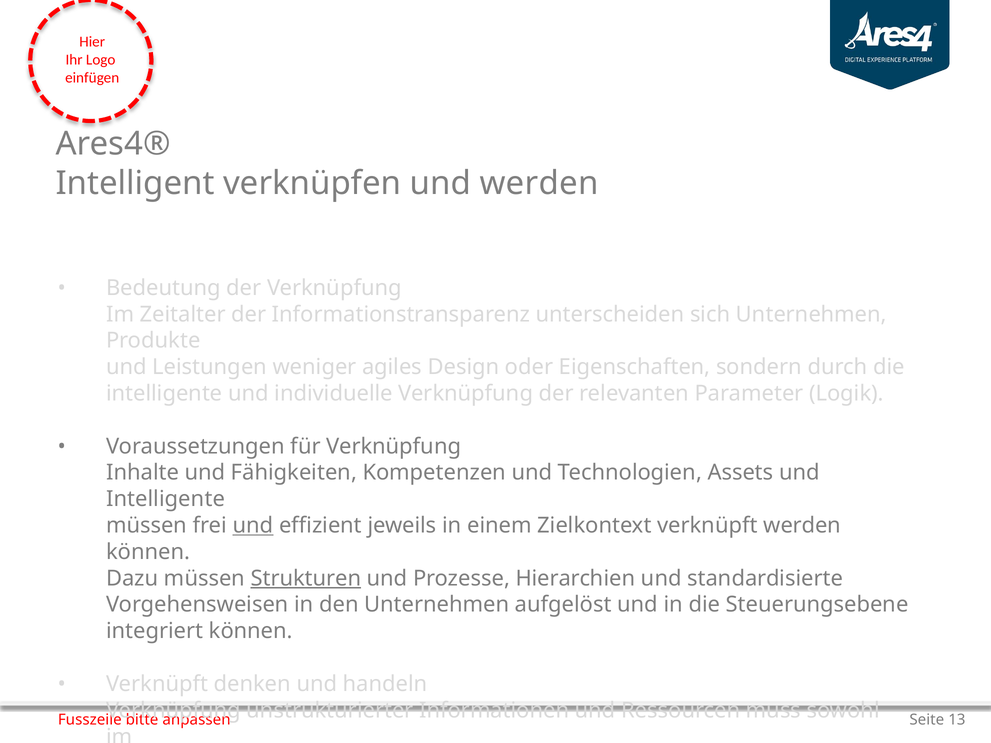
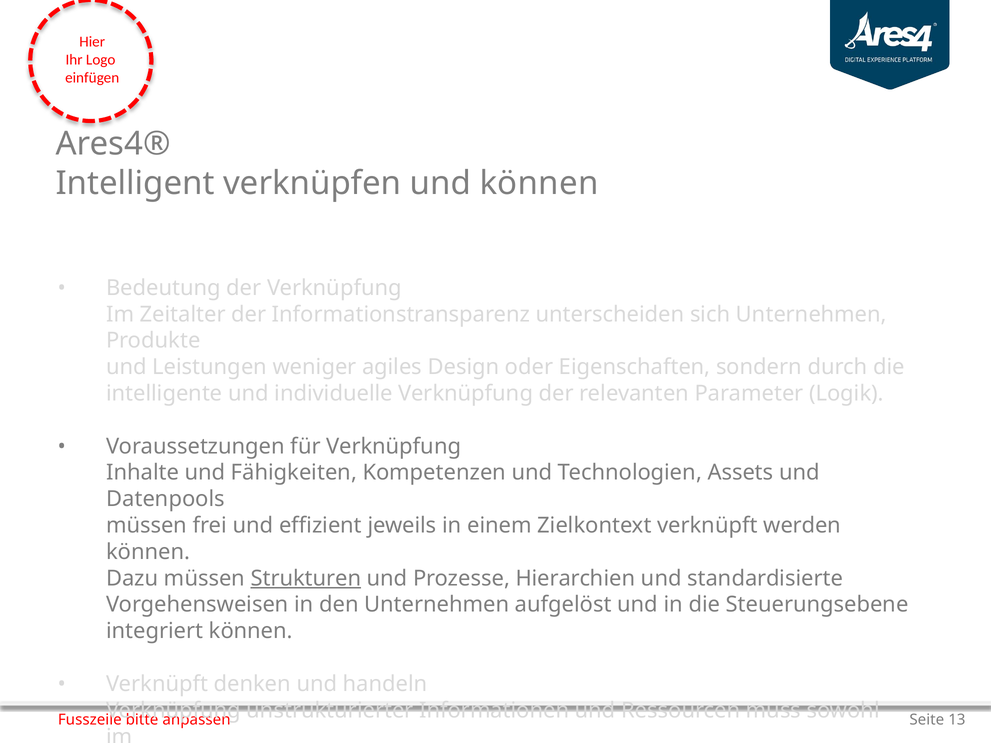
und werden: werden -> können
Intelligente at (166, 499): Intelligente -> Datenpools
und at (253, 526) underline: present -> none
